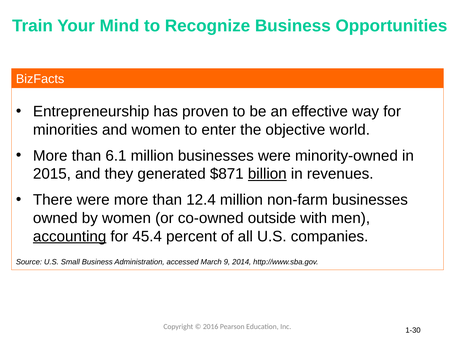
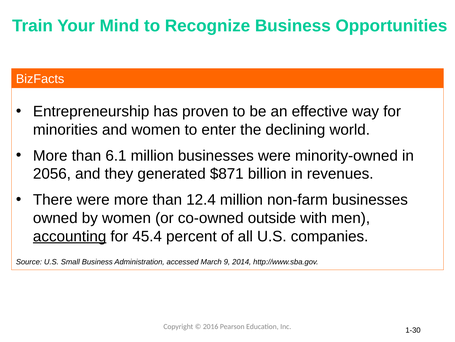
objective: objective -> declining
2015: 2015 -> 2056
billion underline: present -> none
